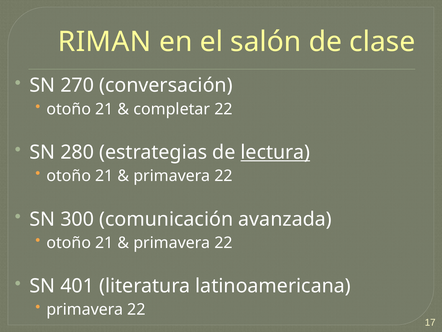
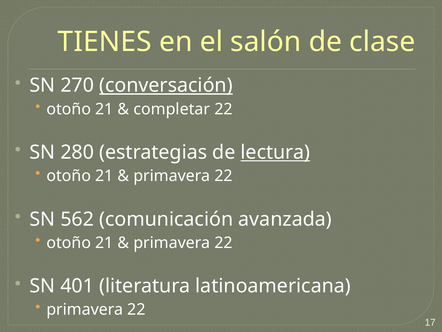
RIMAN: RIMAN -> TIENES
conversación underline: none -> present
300: 300 -> 562
